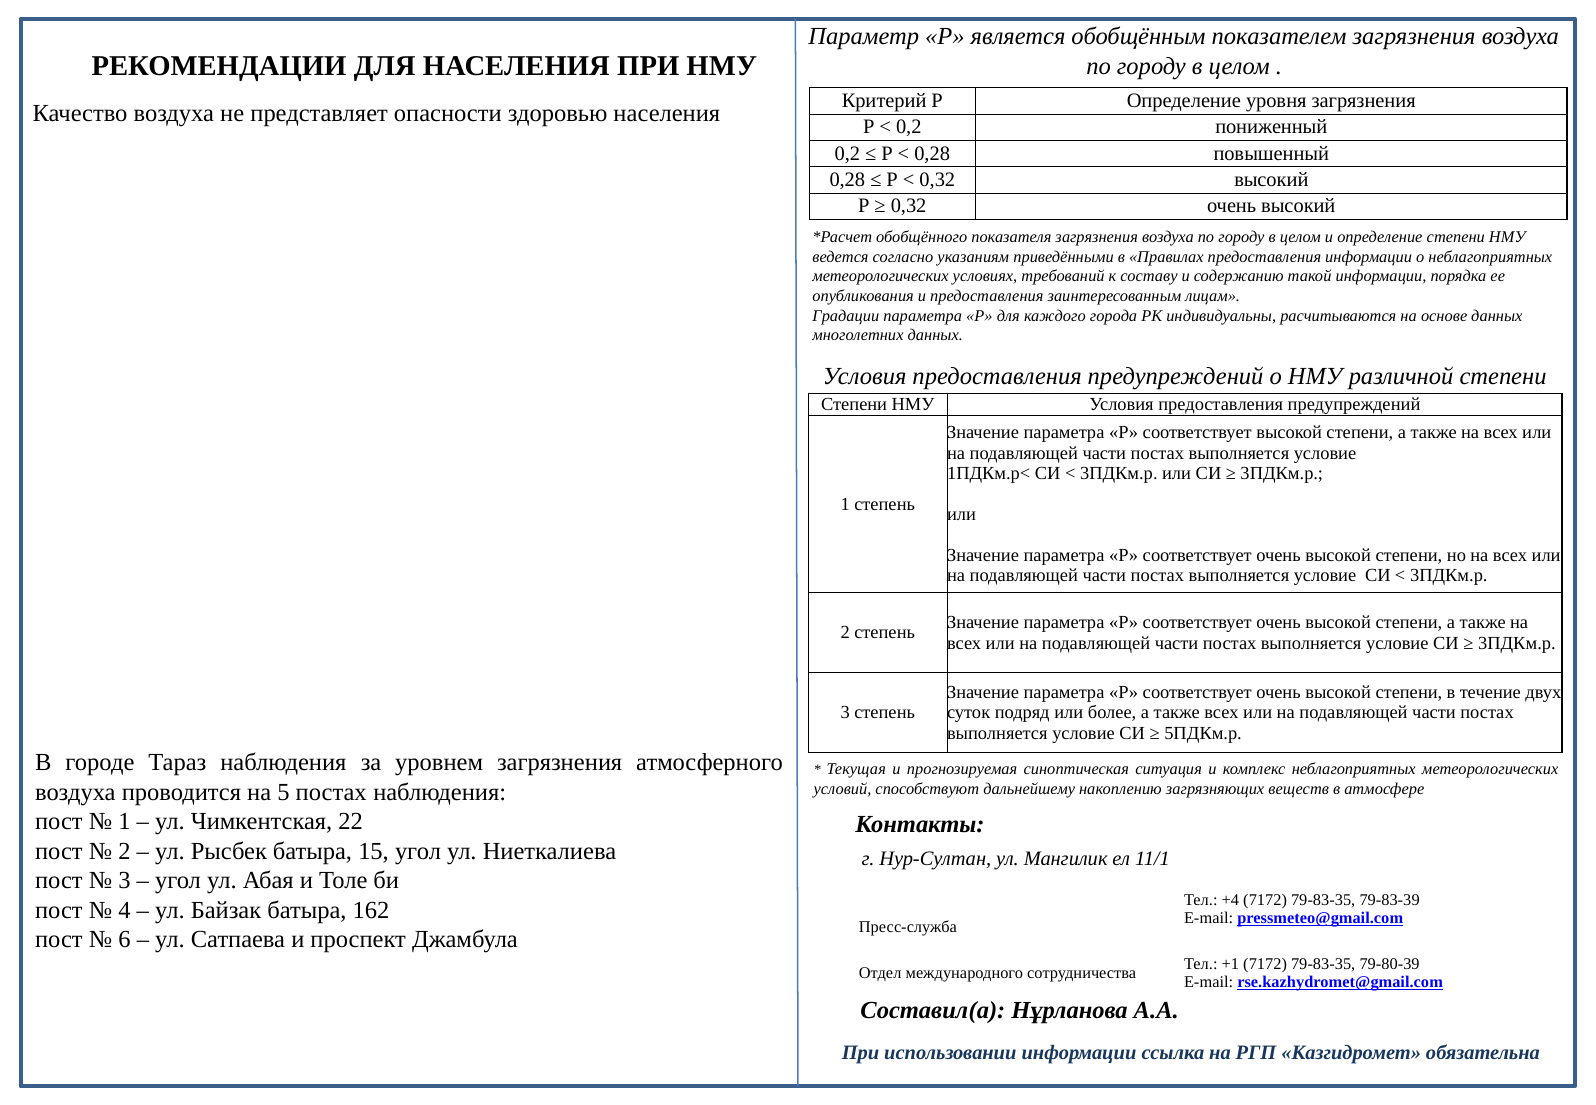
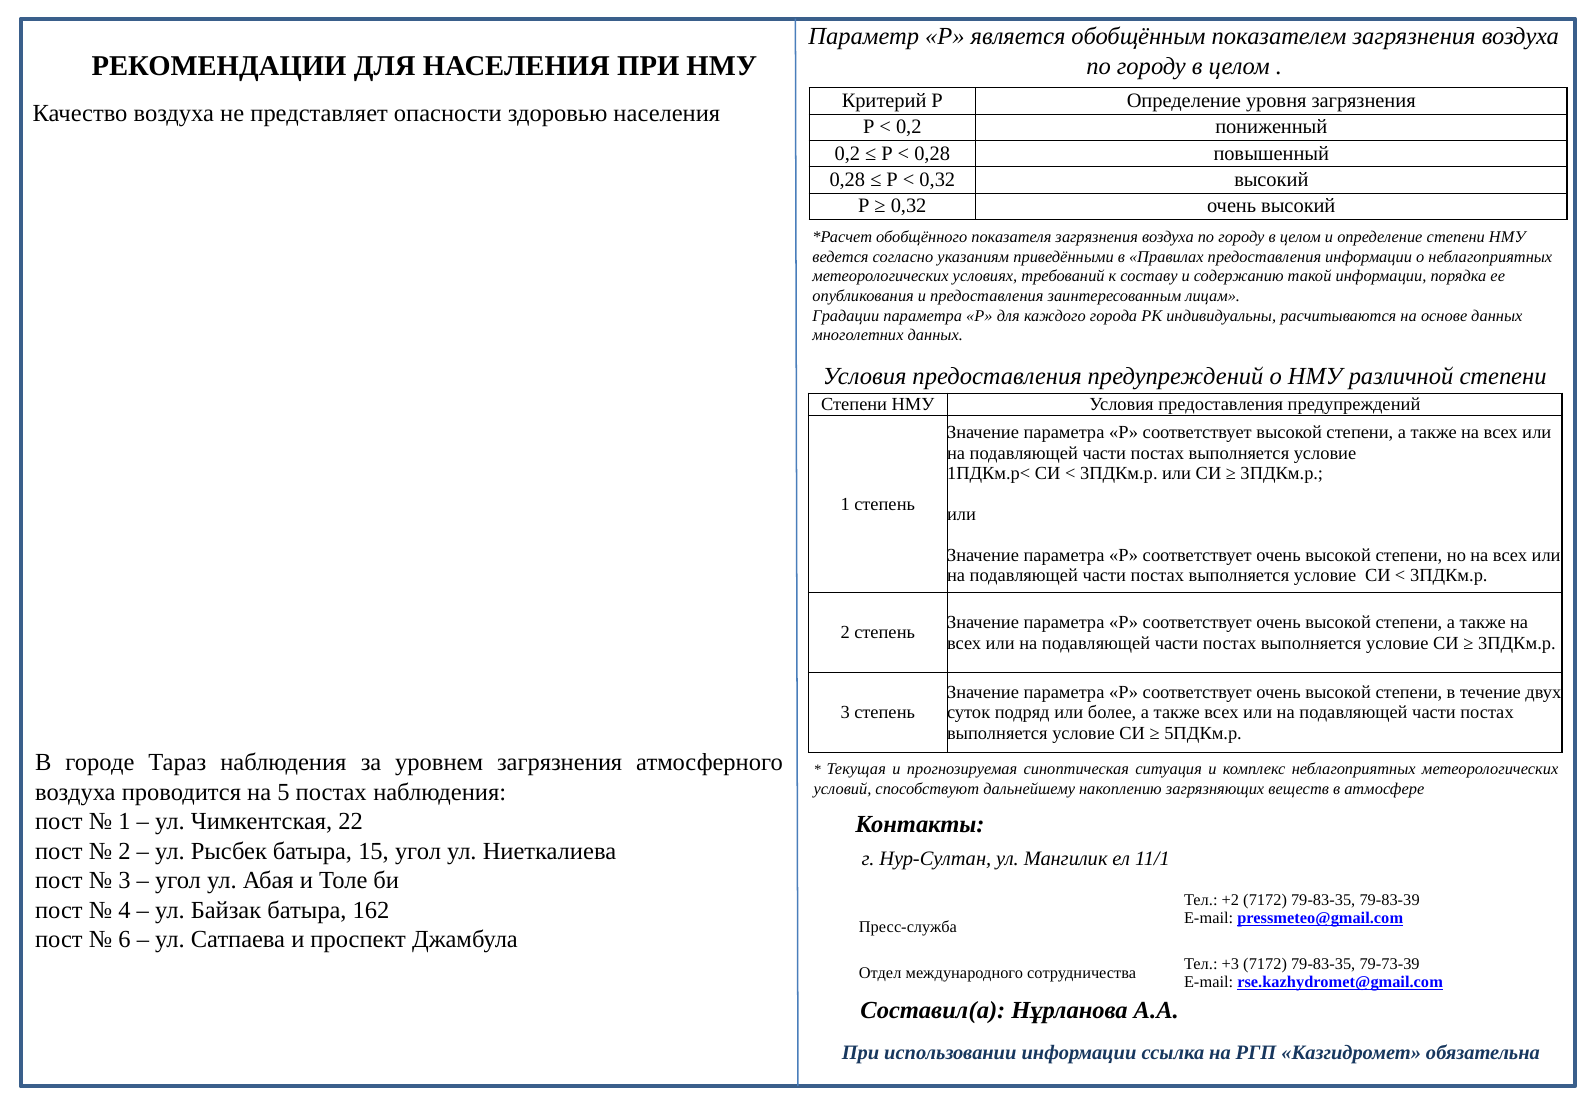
+4: +4 -> +2
+1: +1 -> +3
79-80-39: 79-80-39 -> 79-73-39
